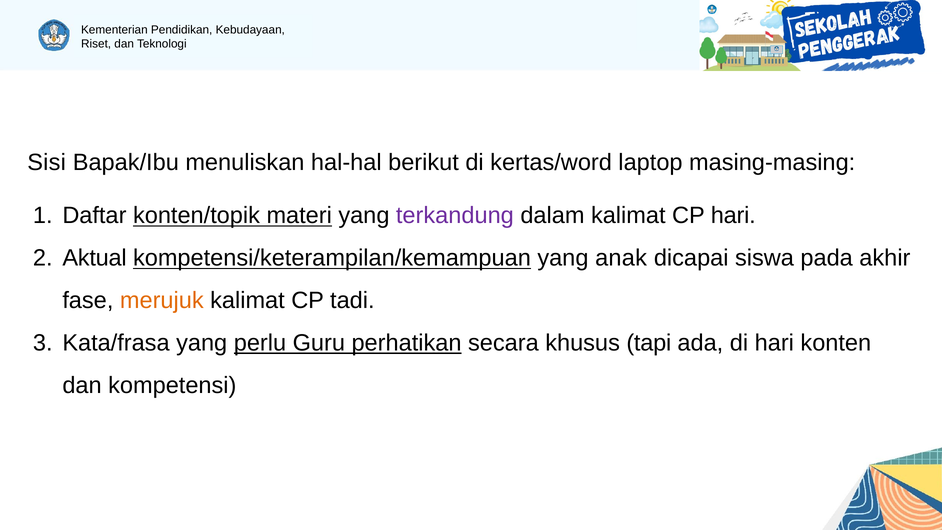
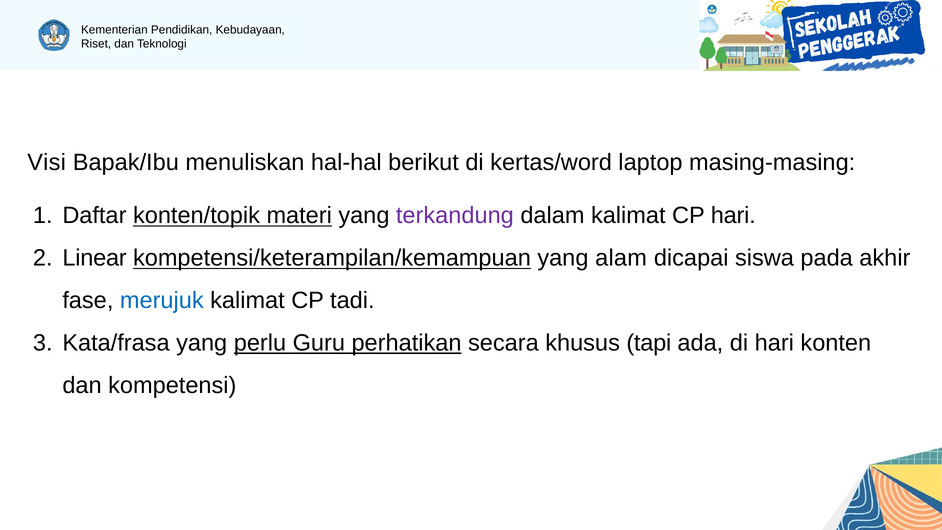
Sisi: Sisi -> Visi
Aktual: Aktual -> Linear
anak: anak -> alam
merujuk colour: orange -> blue
